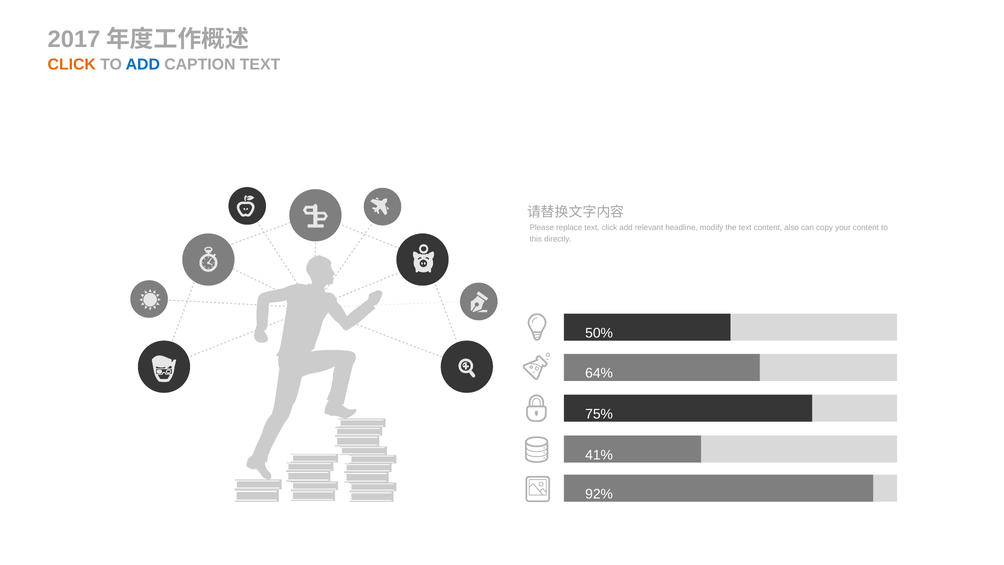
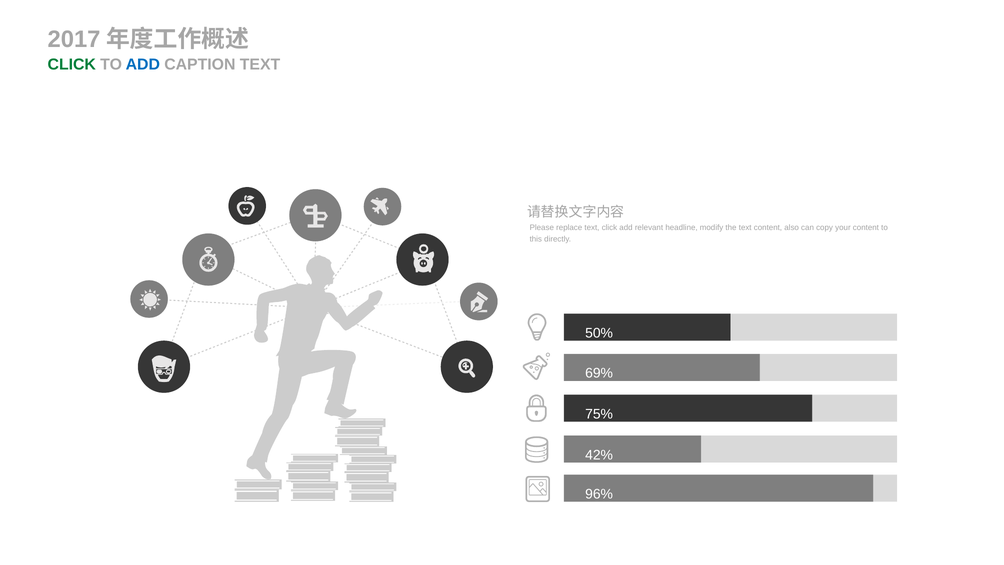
CLICK at (72, 64) colour: orange -> green
64%: 64% -> 69%
41%: 41% -> 42%
92%: 92% -> 96%
